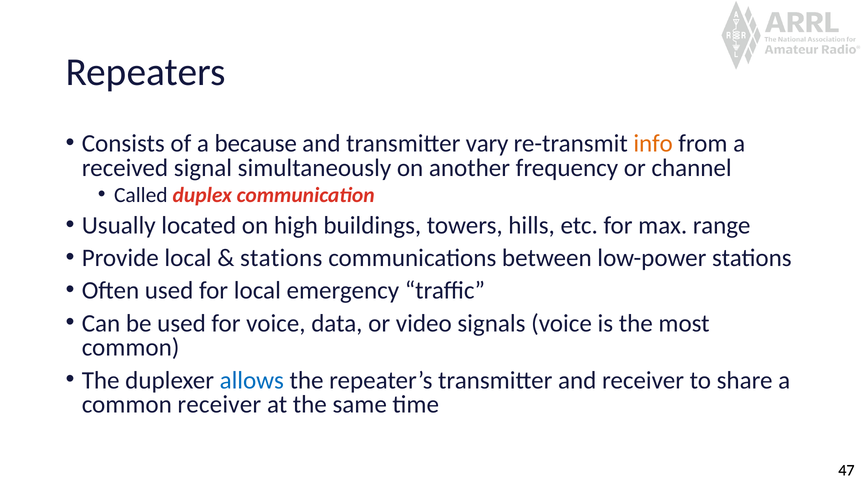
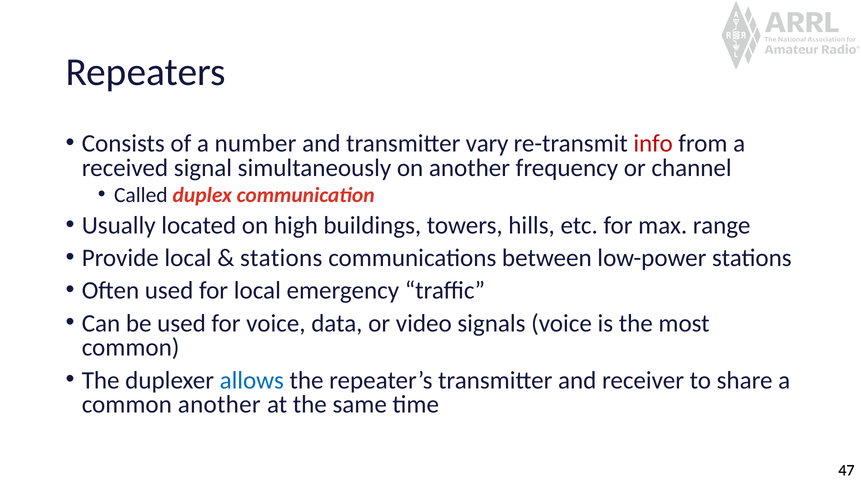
because: because -> number
info colour: orange -> red
common receiver: receiver -> another
